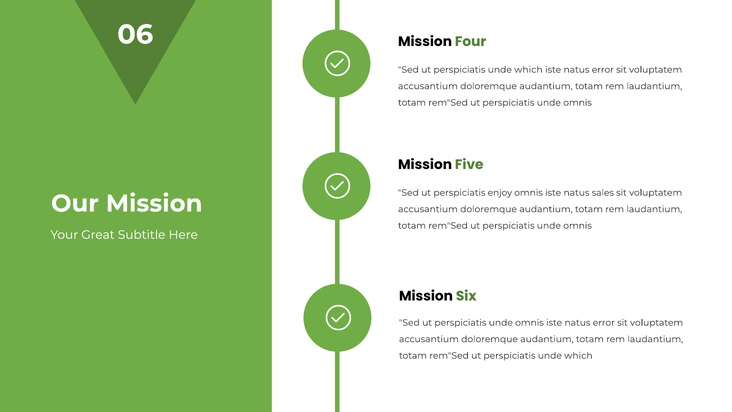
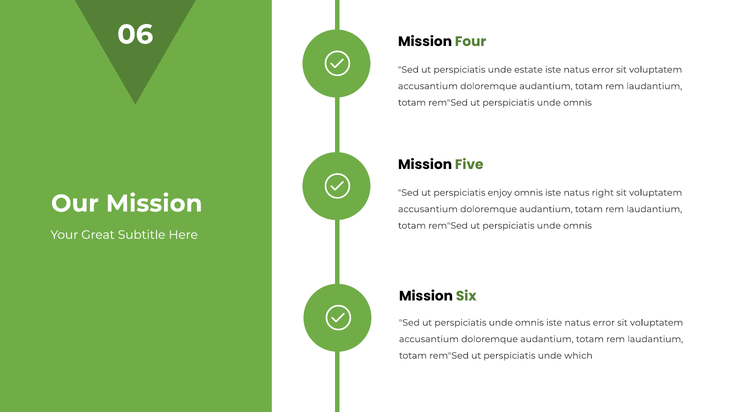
which at (528, 70): which -> estate
sales: sales -> right
